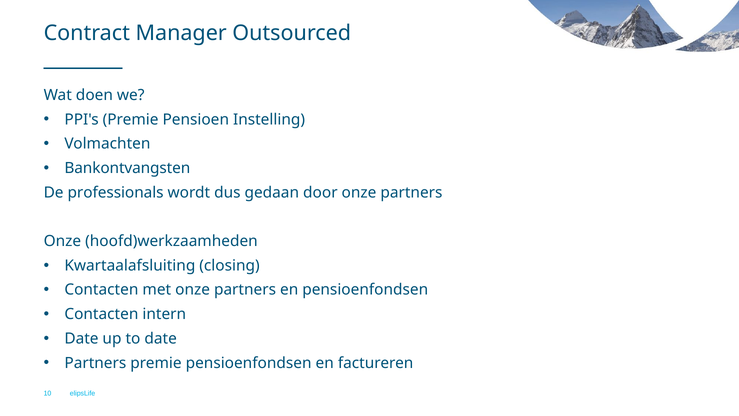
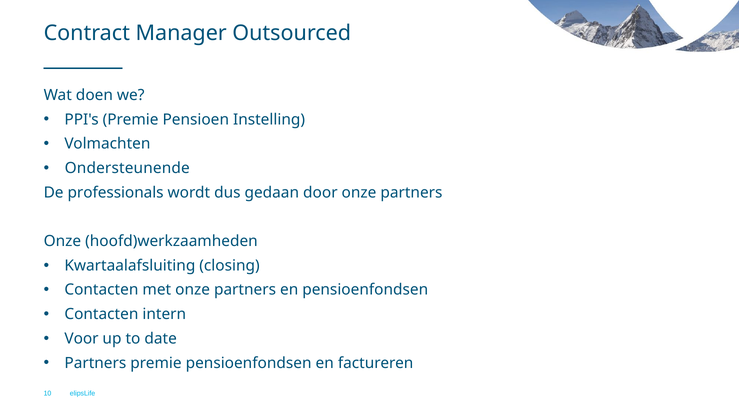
Bankontvangsten: Bankontvangsten -> Ondersteunende
Date at (81, 338): Date -> Voor
